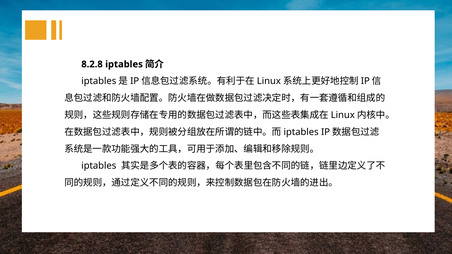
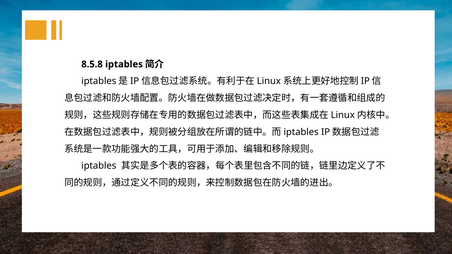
8.2.8: 8.2.8 -> 8.5.8
